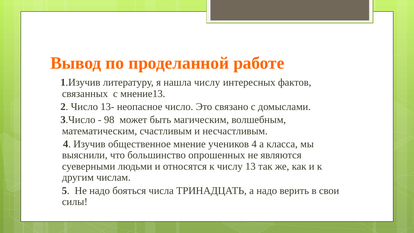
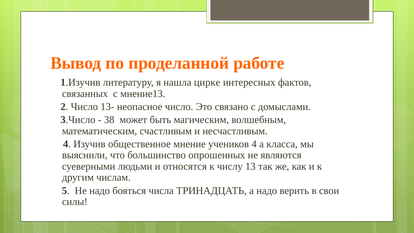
нашла числу: числу -> цирке
98: 98 -> 38
